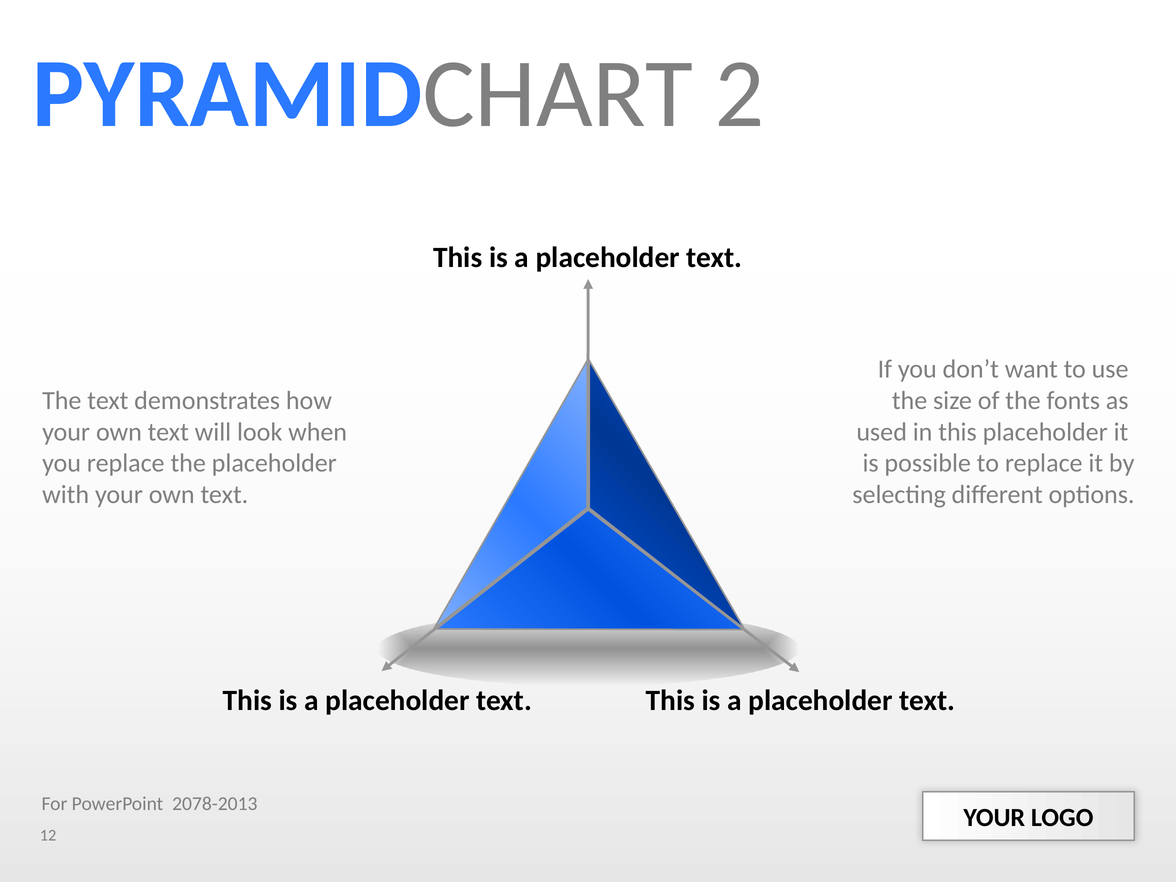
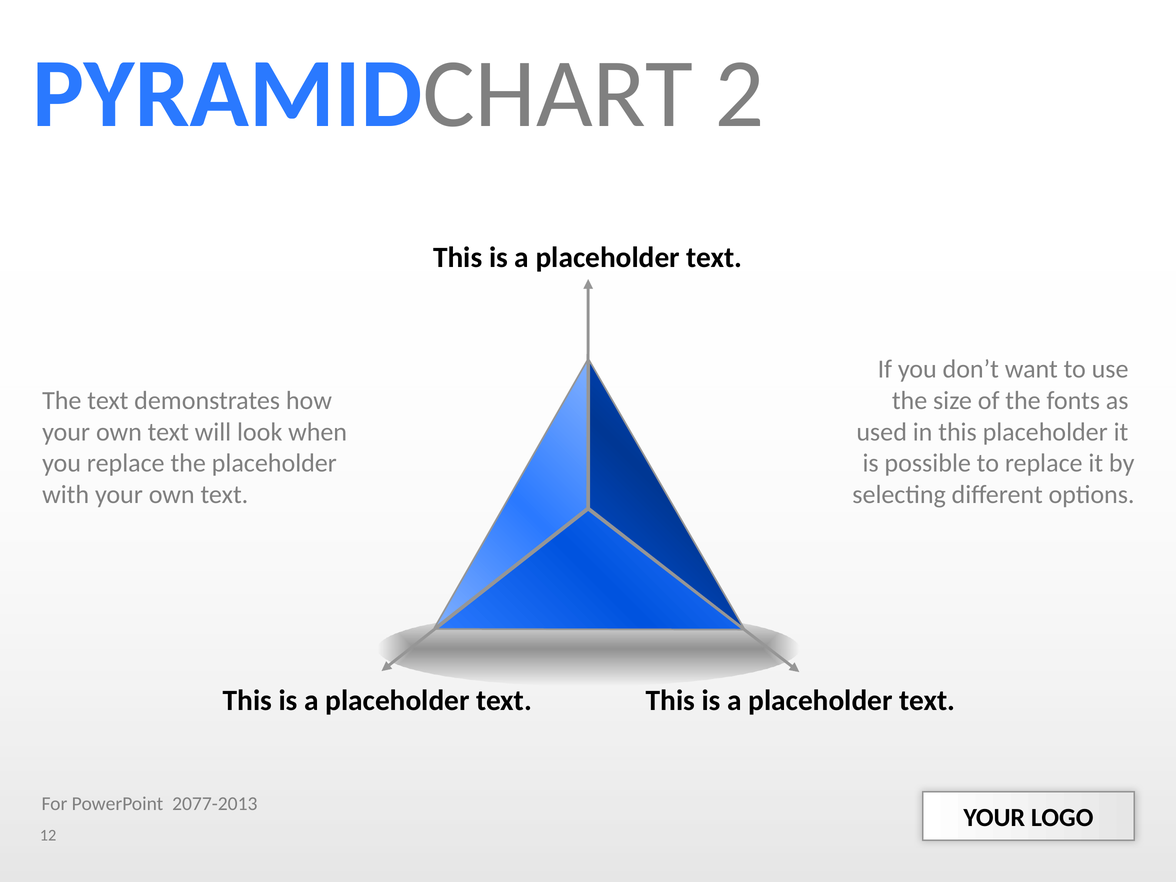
2078-2013: 2078-2013 -> 2077-2013
